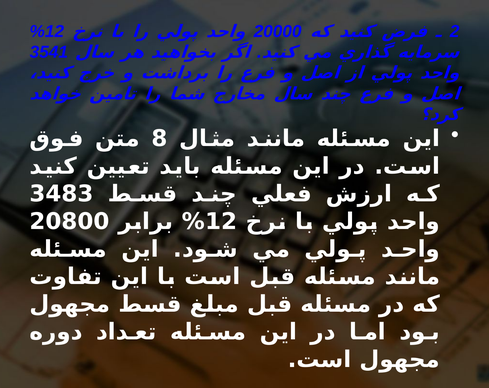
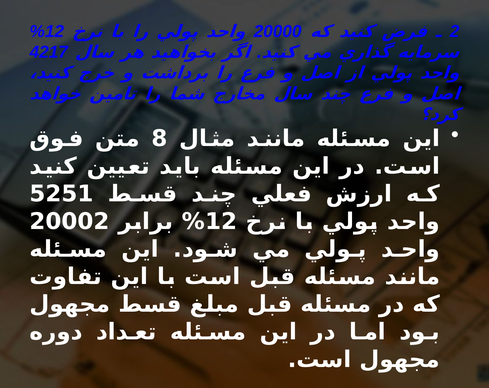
3541: 3541 -> 4217
3483: 3483 -> 5251
20800: 20800 -> 20002
